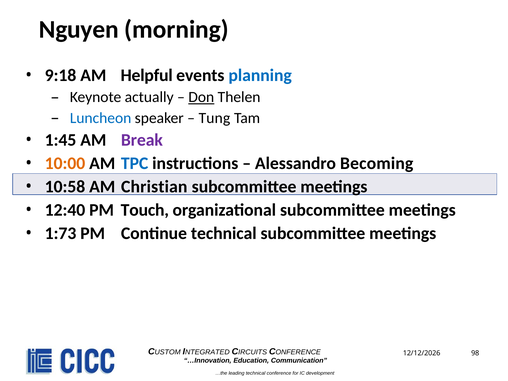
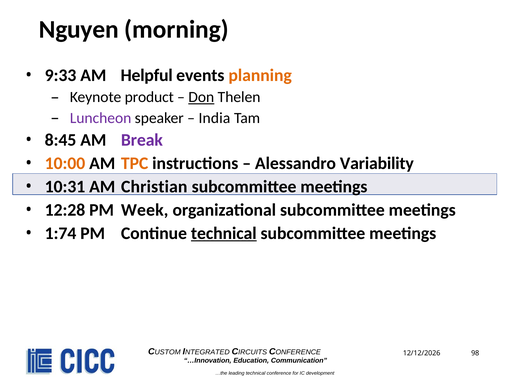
9:18: 9:18 -> 9:33
planning colour: blue -> orange
actually: actually -> product
Luncheon colour: blue -> purple
Tung: Tung -> India
1:45: 1:45 -> 8:45
TPC colour: blue -> orange
Becoming: Becoming -> Variability
10:58: 10:58 -> 10:31
12:40: 12:40 -> 12:28
Touch: Touch -> Week
1:73: 1:73 -> 1:74
technical at (224, 233) underline: none -> present
